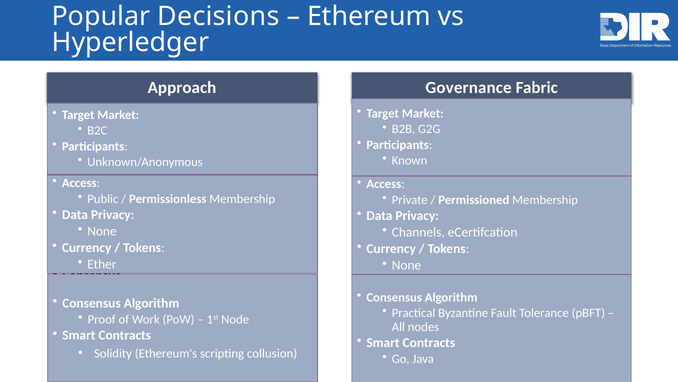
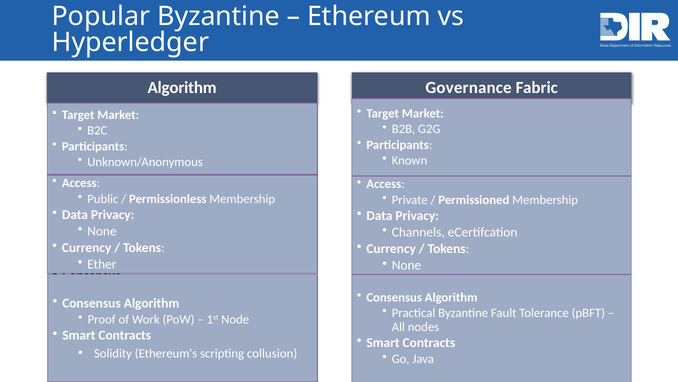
Popular Decisions: Decisions -> Byzantine
Approach at (182, 87): Approach -> Algorithm
